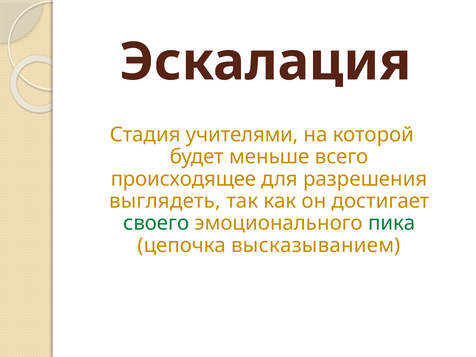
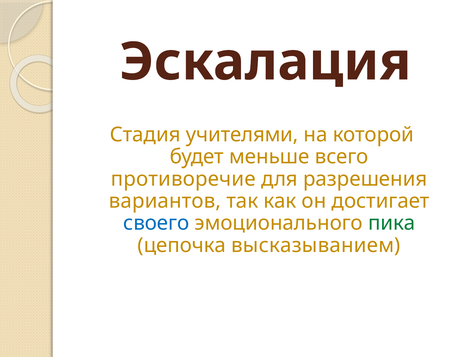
происходящее: происходящее -> противоречие
выглядеть: выглядеть -> вариантов
своего colour: green -> blue
